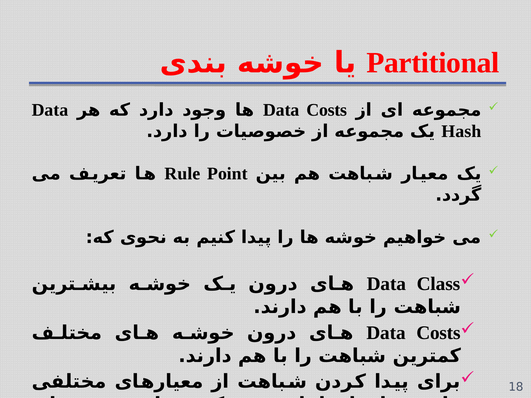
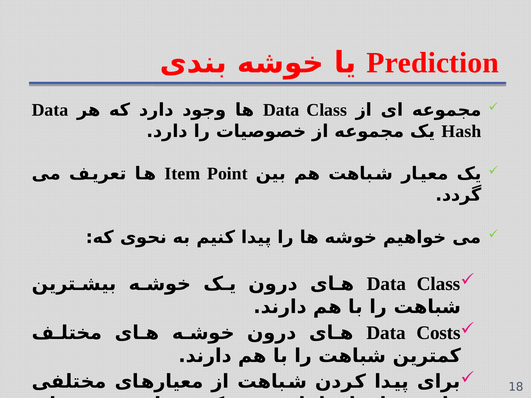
Partitional: Partitional -> Prediction
Costs at (327, 110): Costs -> Class
Rule: Rule -> Item
